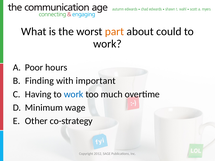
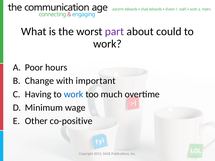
part colour: orange -> purple
Finding: Finding -> Change
co-strategy: co-strategy -> co-positive
